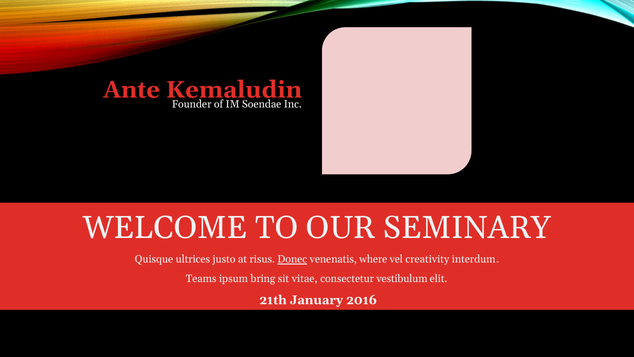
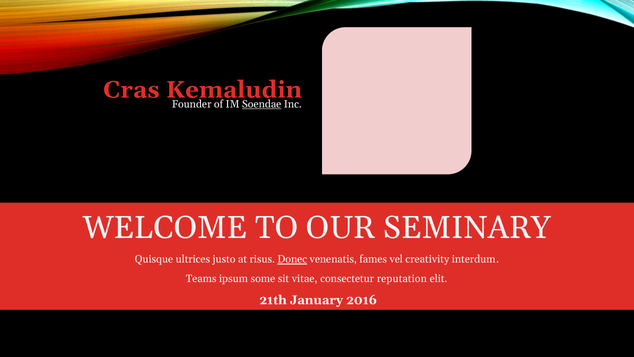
Ante: Ante -> Cras
Soendae underline: none -> present
where: where -> fames
bring: bring -> some
vestibulum: vestibulum -> reputation
